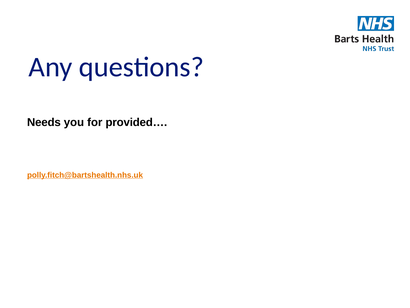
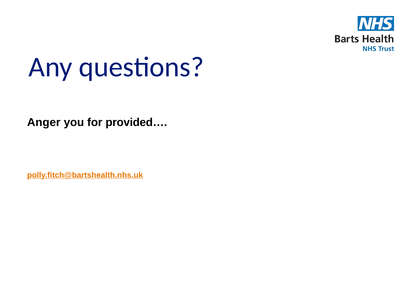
Needs: Needs -> Anger
